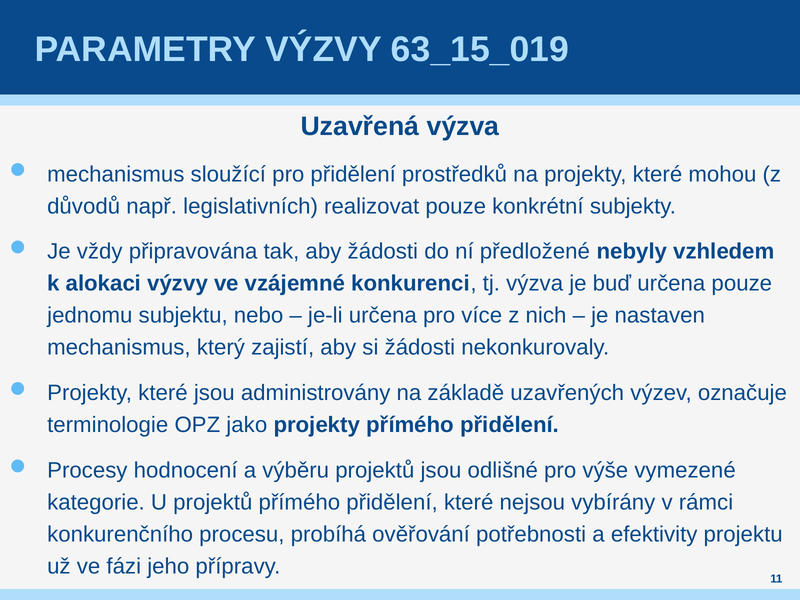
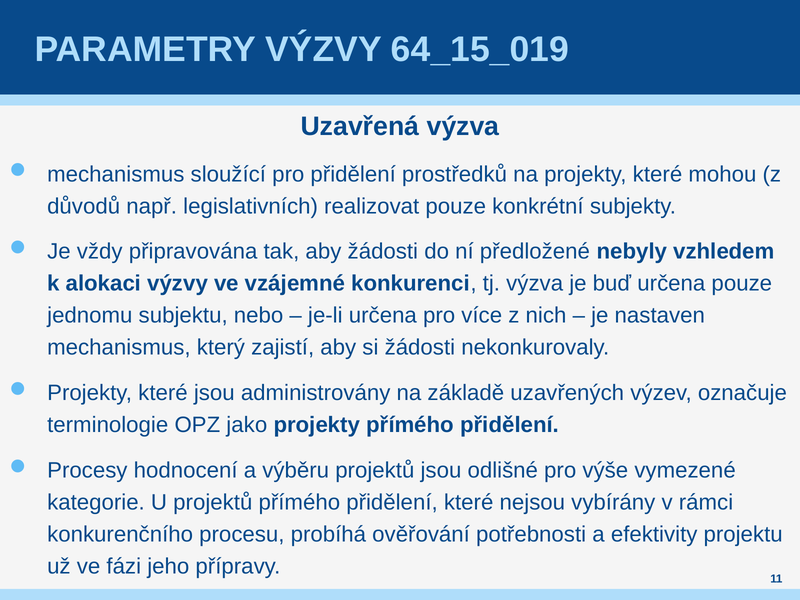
63_15_019: 63_15_019 -> 64_15_019
